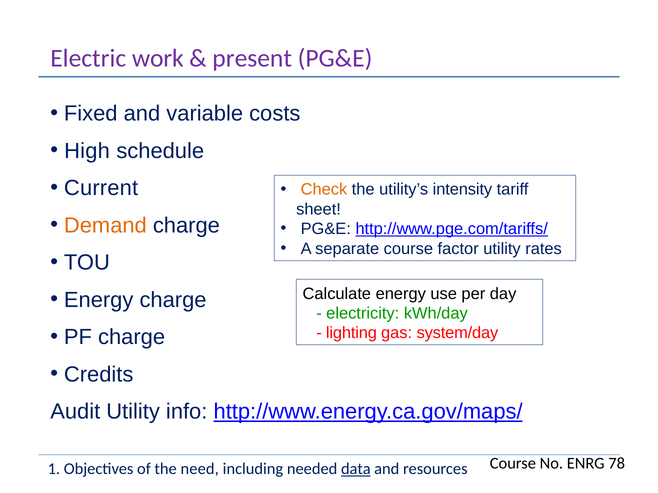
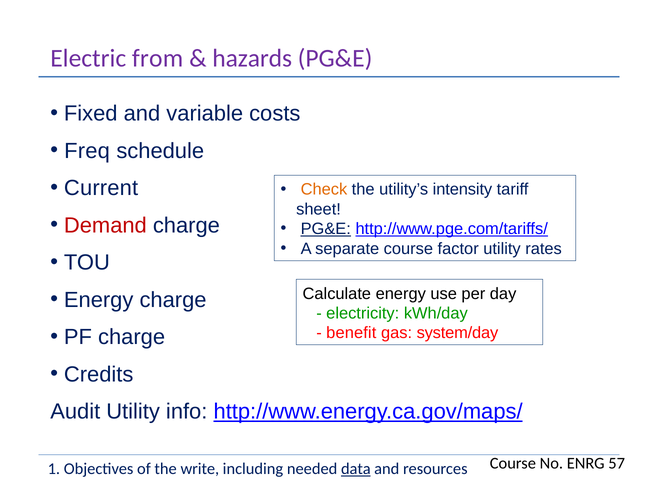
work: work -> from
present: present -> hazards
High: High -> Freq
Demand colour: orange -> red
PG&E at (326, 229) underline: none -> present
lighting: lighting -> benefit
78: 78 -> 57
need: need -> write
